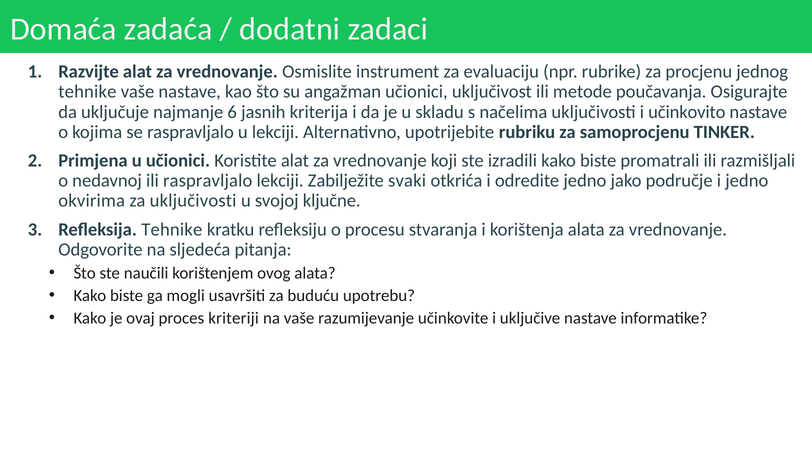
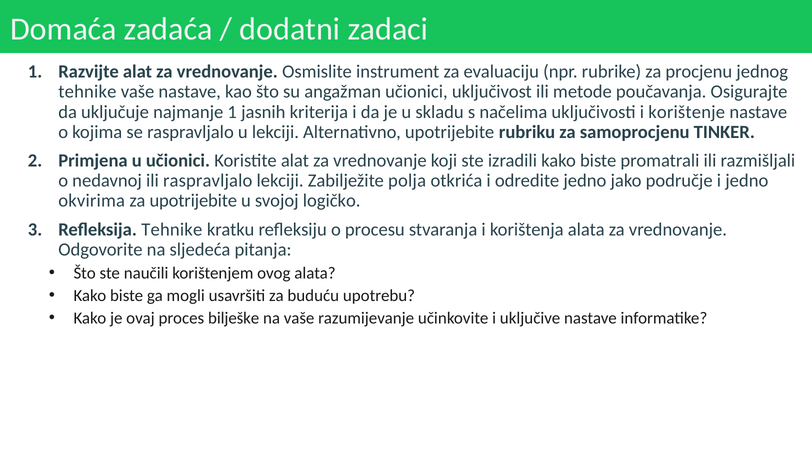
najmanje 6: 6 -> 1
učinkovito: učinkovito -> korištenje
svaki: svaki -> polja
za uključivosti: uključivosti -> upotrijebite
ključne: ključne -> logičko
kriteriji: kriteriji -> bilješke
